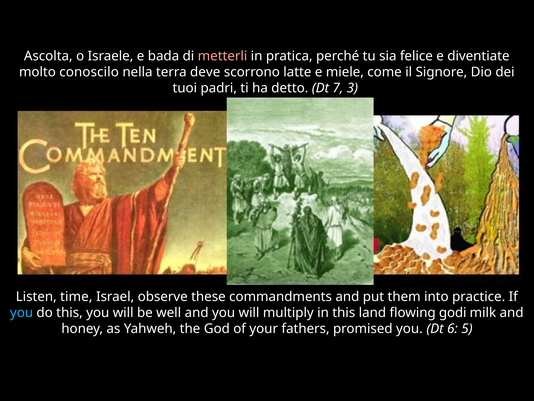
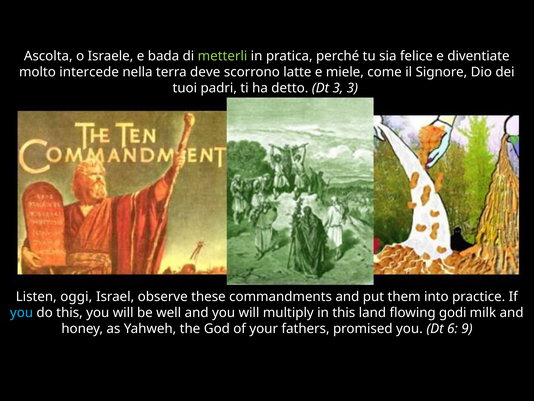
metterli colour: pink -> light green
conoscilo: conoscilo -> intercede
Dt 7: 7 -> 3
time: time -> oggi
5: 5 -> 9
